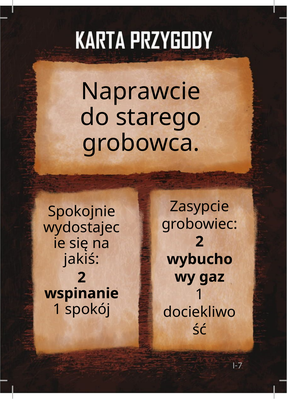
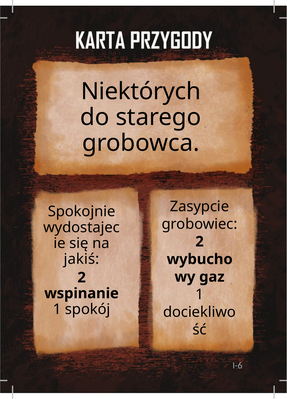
Naprawcie: Naprawcie -> Niektórych
I-7: I-7 -> I-6
